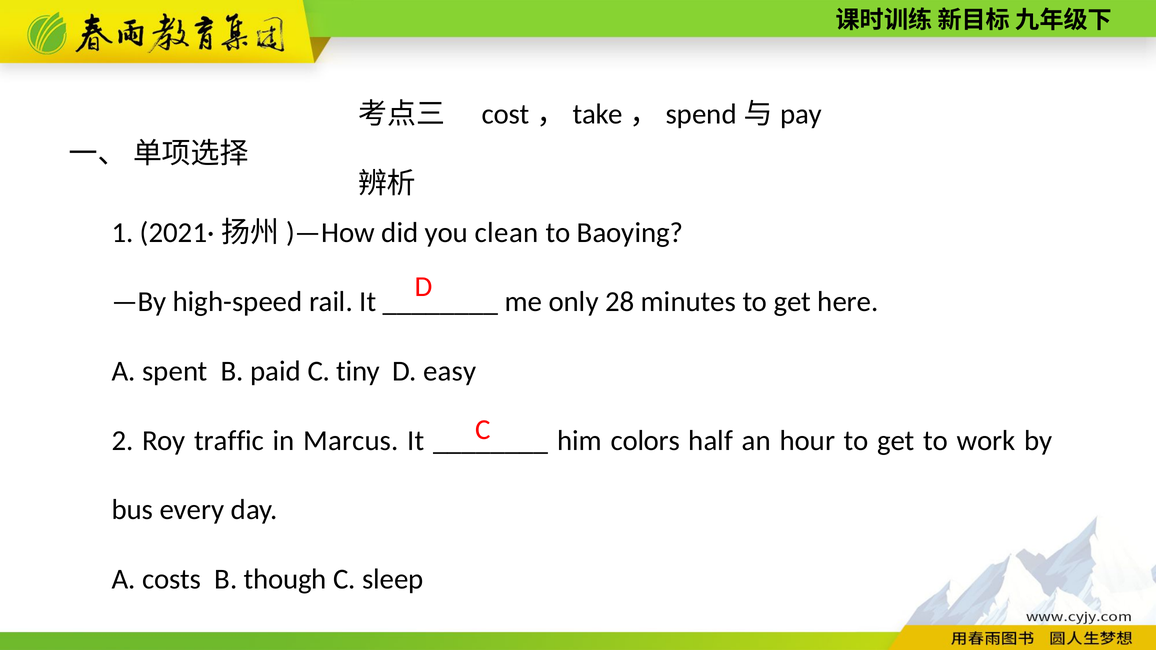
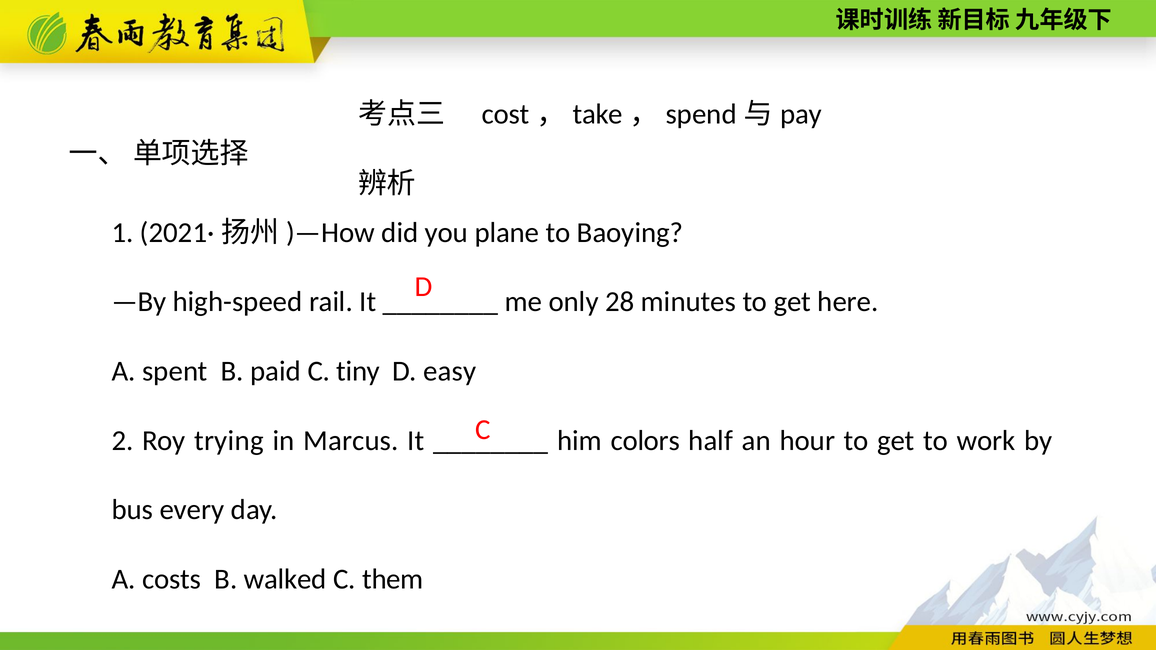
clean: clean -> plane
traffic: traffic -> trying
though: though -> walked
sleep: sleep -> them
